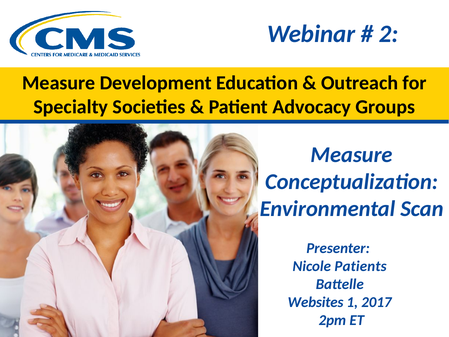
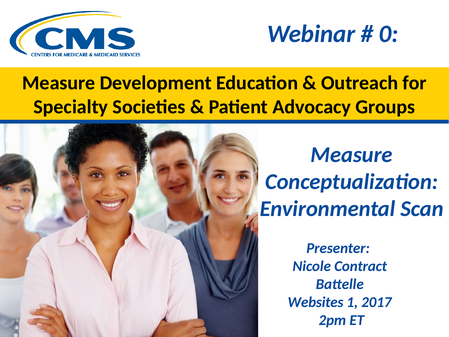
2: 2 -> 0
Patients: Patients -> Contract
